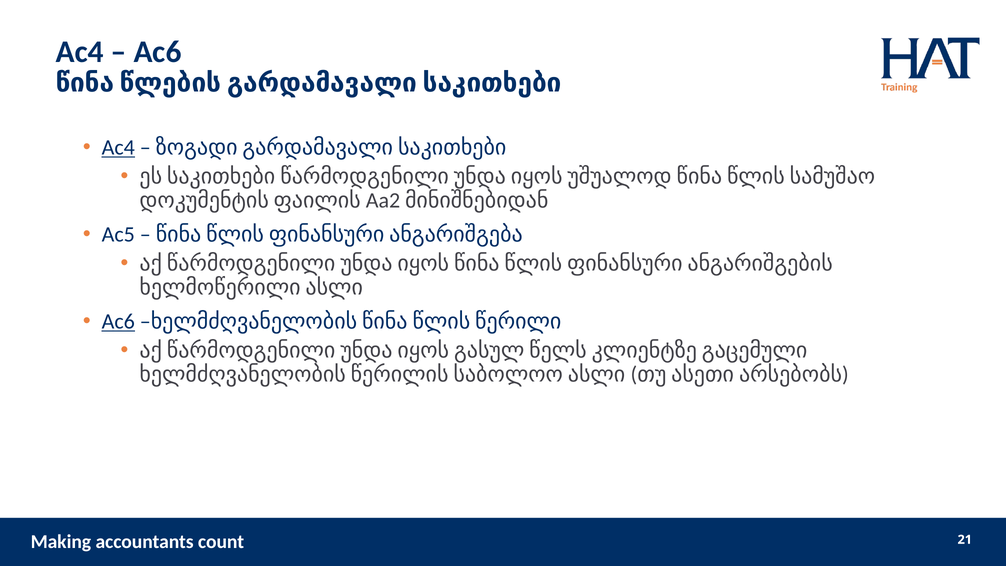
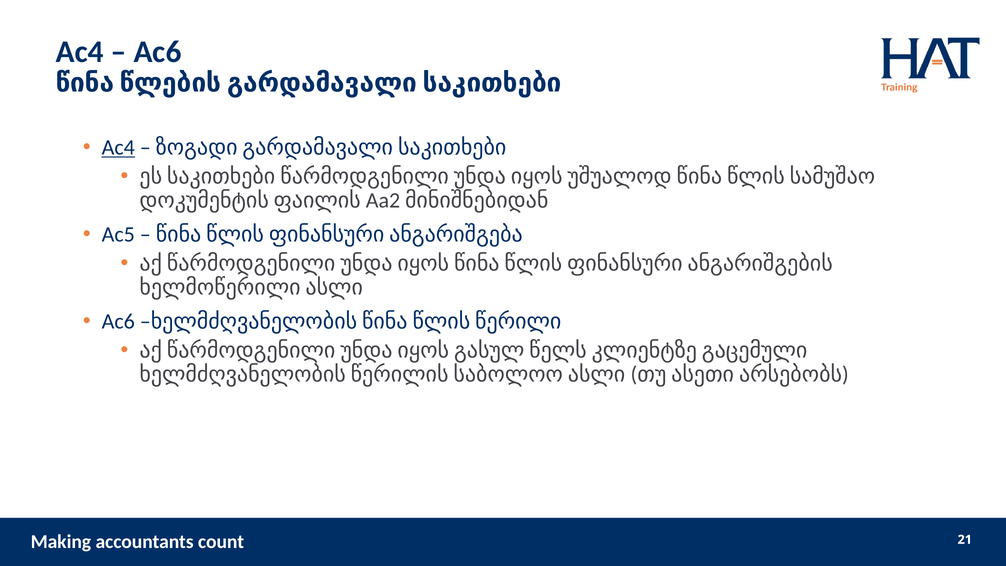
Ac6 at (118, 322) underline: present -> none
